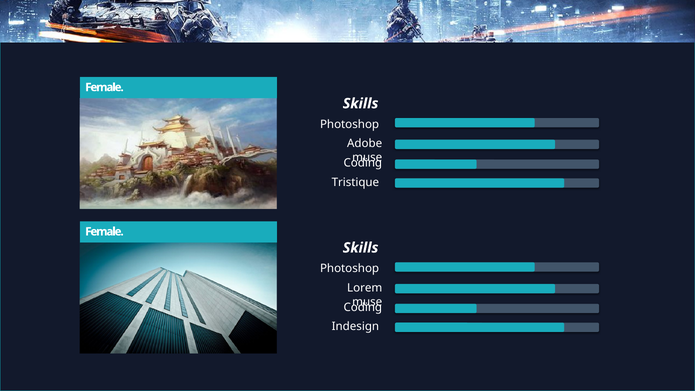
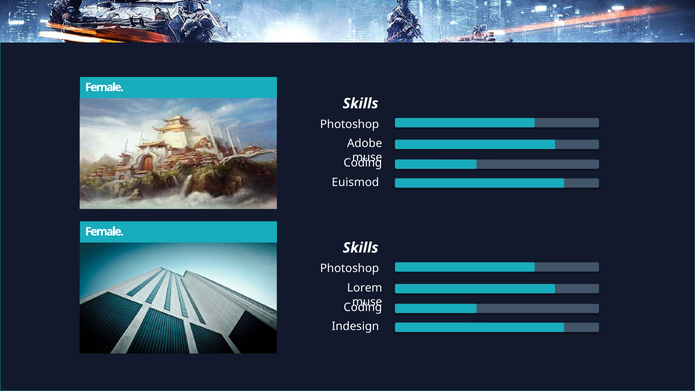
Tristique: Tristique -> Euismod
